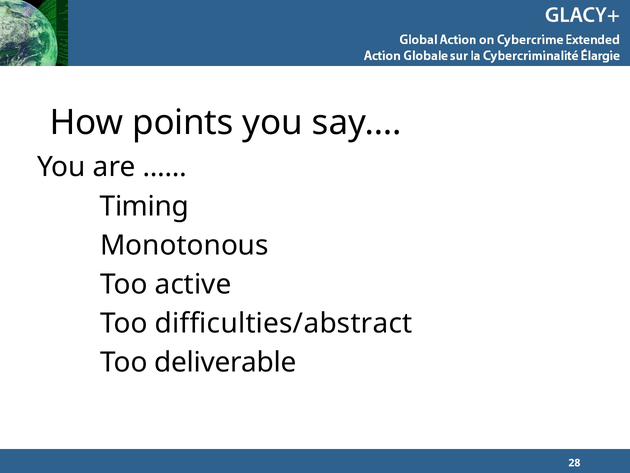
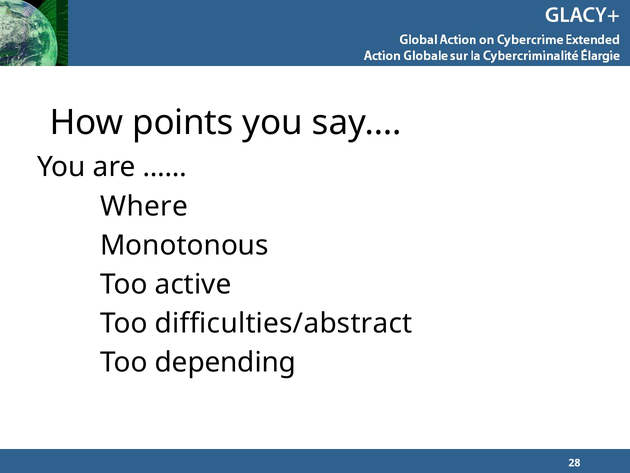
Timing: Timing -> Where
deliverable: deliverable -> depending
